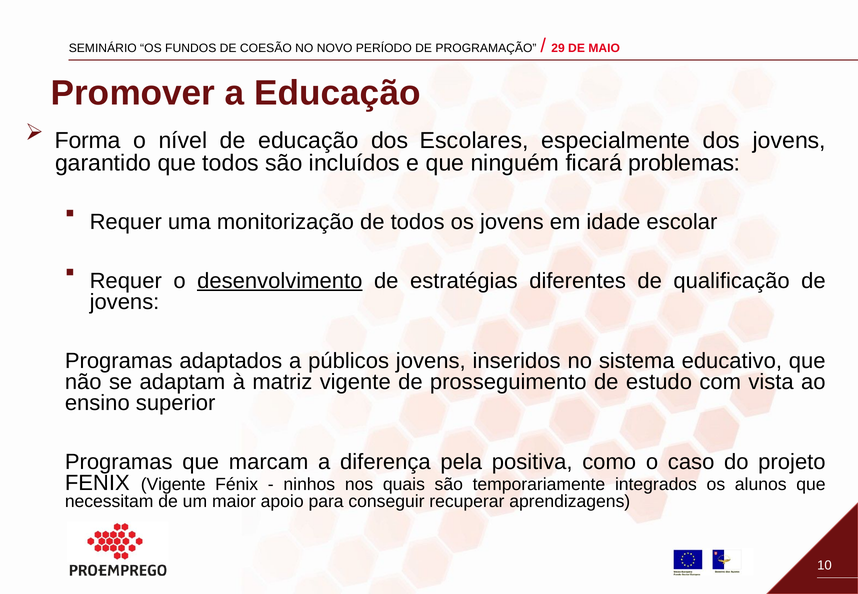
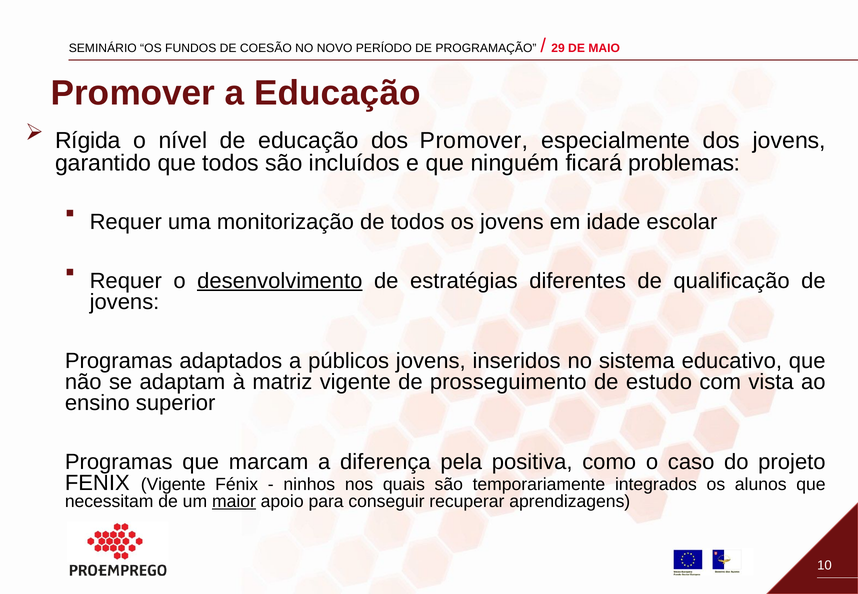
Forma: Forma -> Rígida
dos Escolares: Escolares -> Promover
maior underline: none -> present
